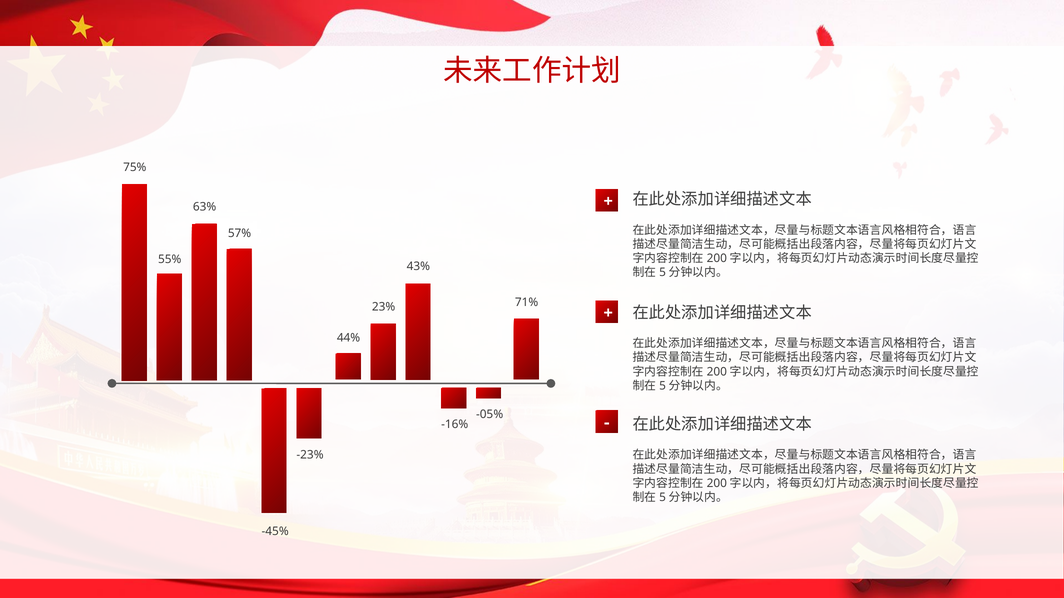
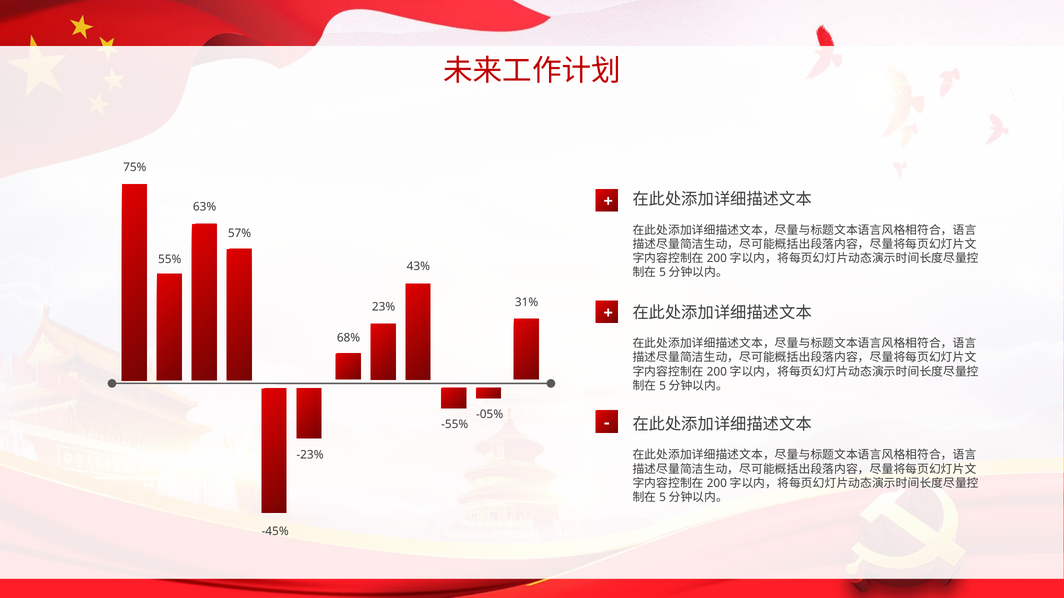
71%: 71% -> 31%
44%: 44% -> 68%
-16%: -16% -> -55%
